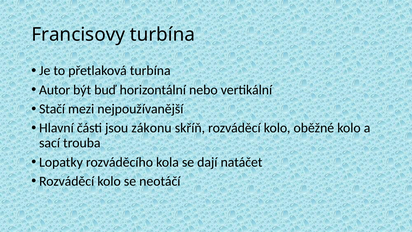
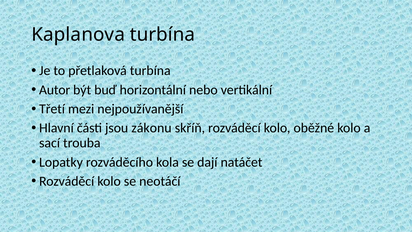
Francisovy: Francisovy -> Kaplanova
Stačí: Stačí -> Třetí
